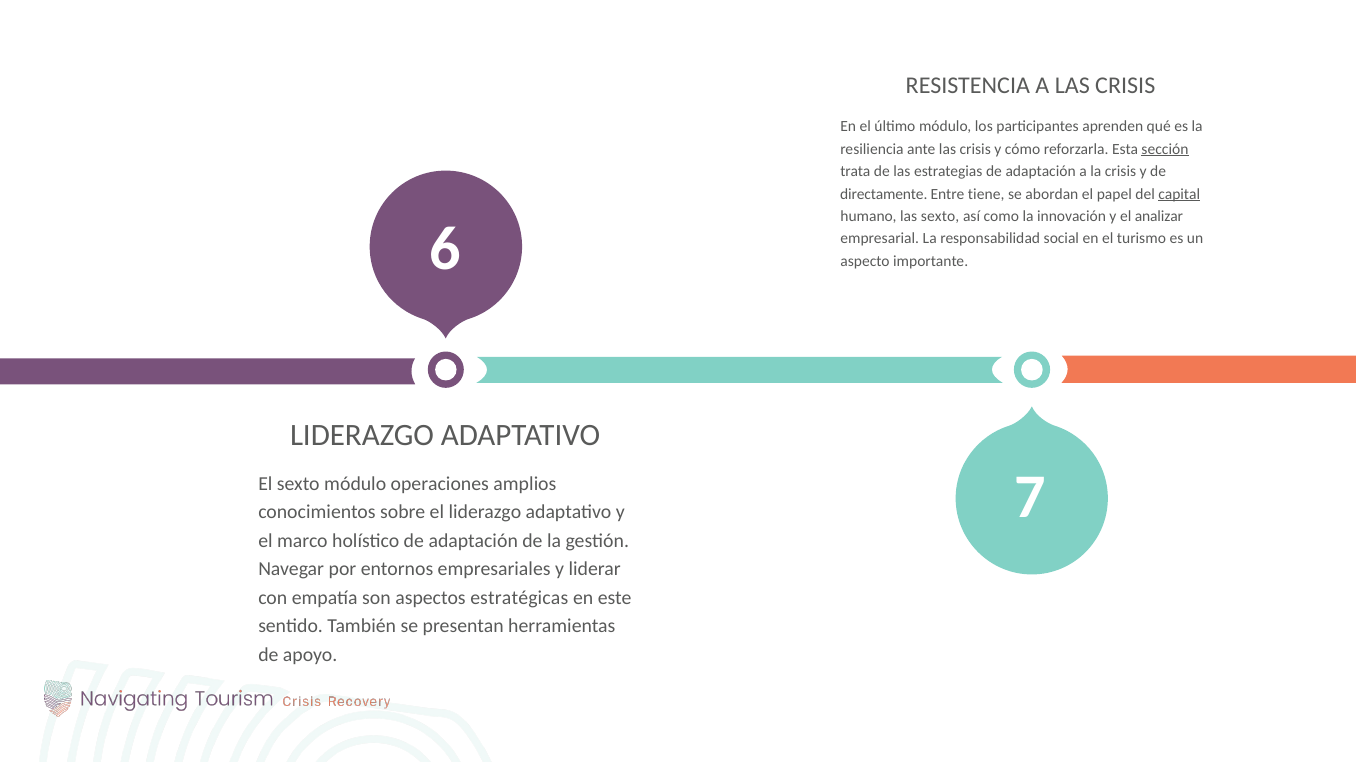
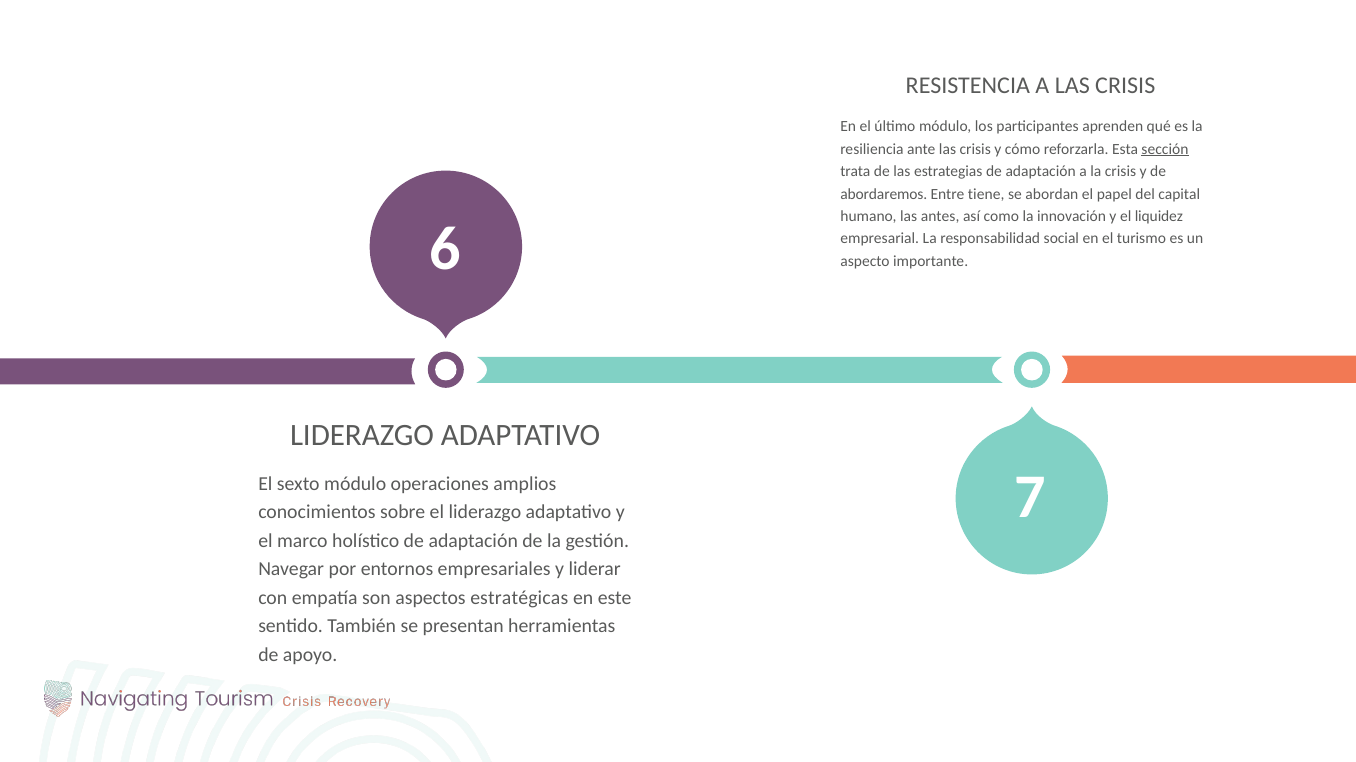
directamente: directamente -> abordaremos
capital underline: present -> none
las sexto: sexto -> antes
analizar: analizar -> liquidez
